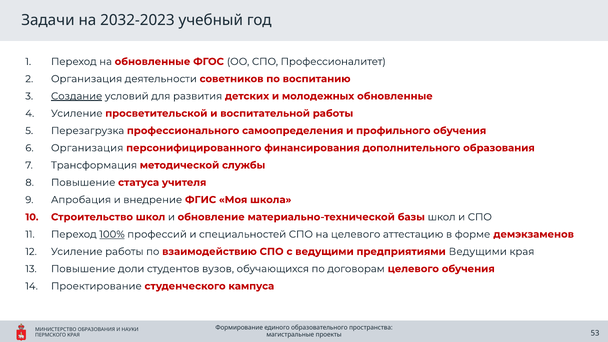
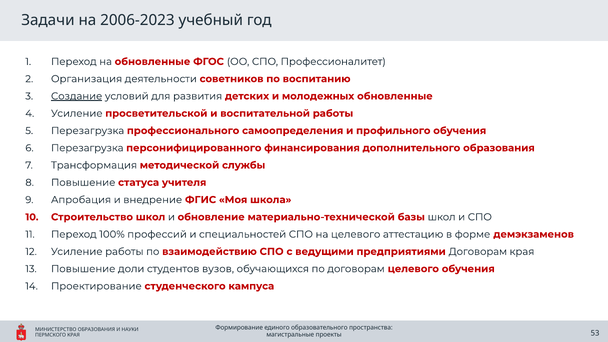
2032-2023: 2032-2023 -> 2006-2023
Организация at (87, 148): Организация -> Перезагрузка
100% underline: present -> none
предприятиями Ведущими: Ведущими -> Договорам
